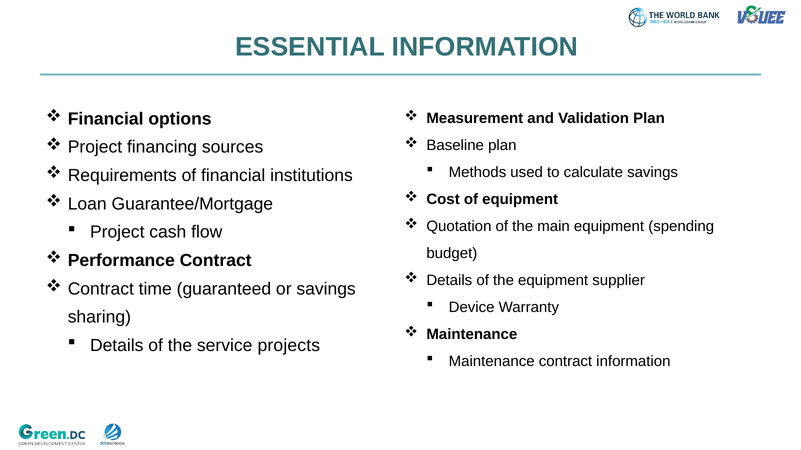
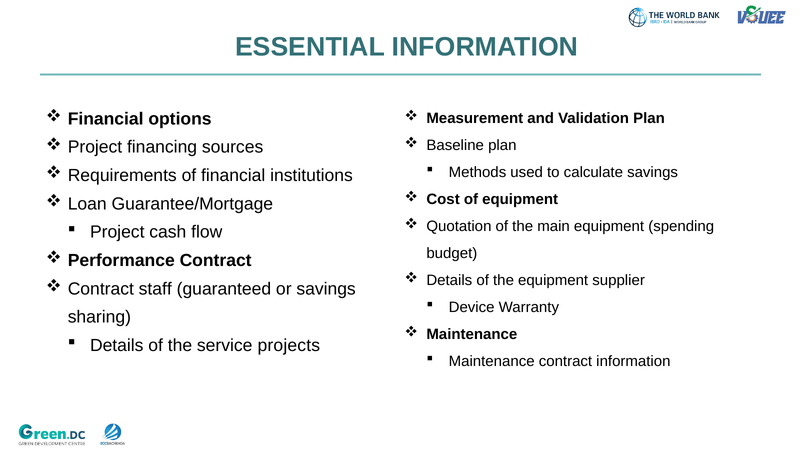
time: time -> staff
